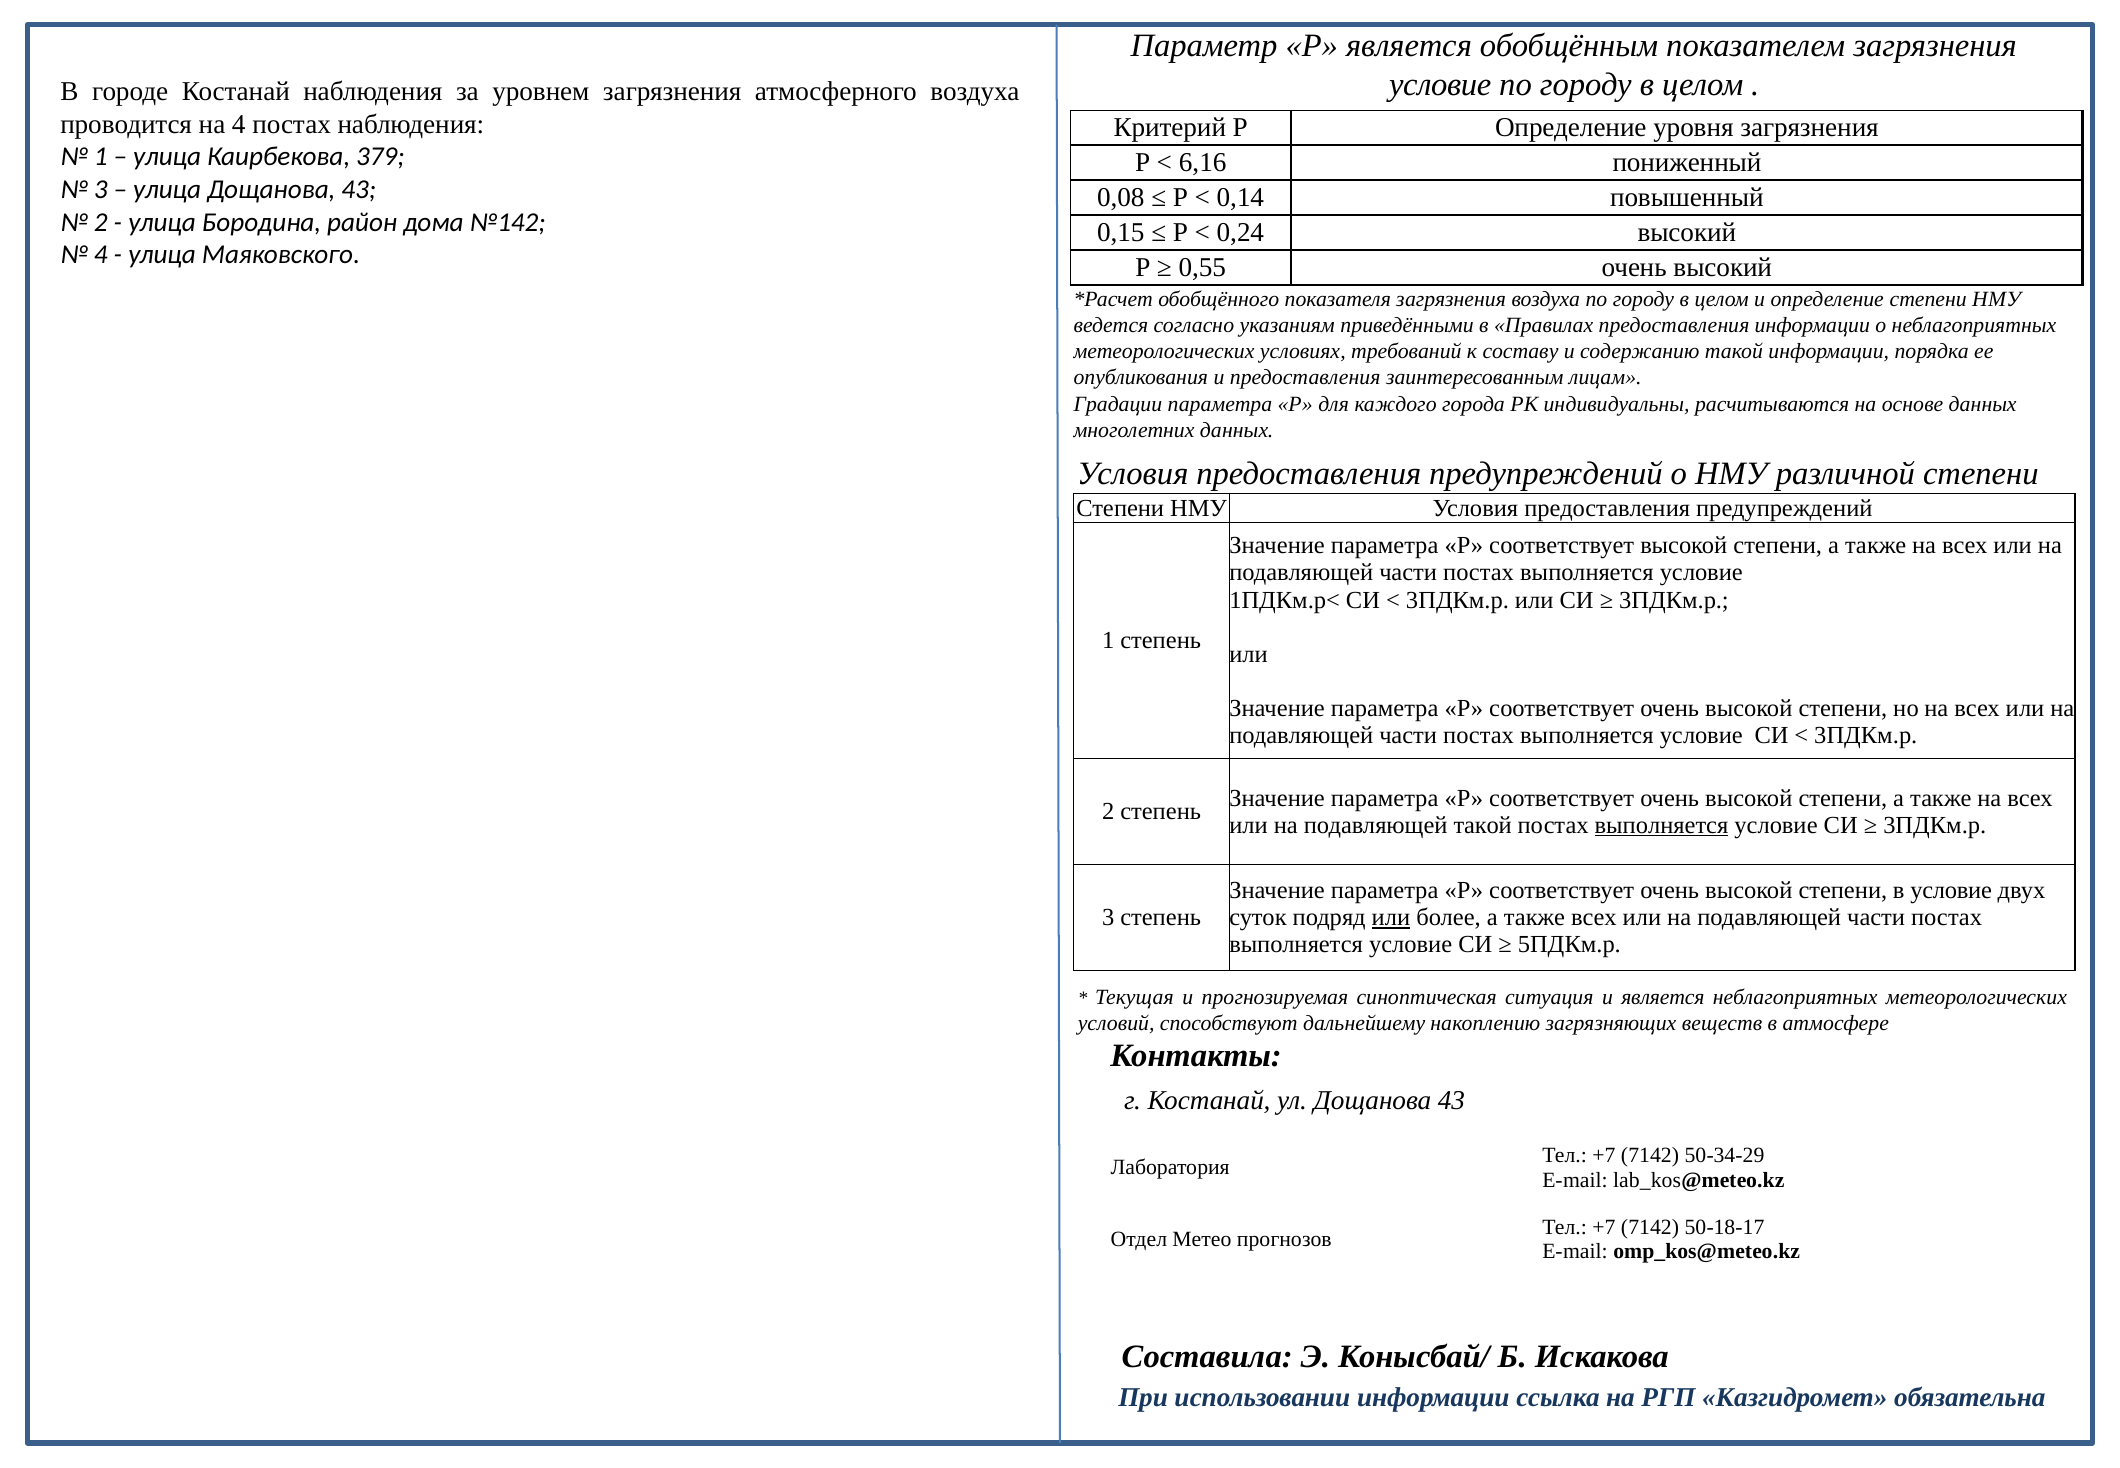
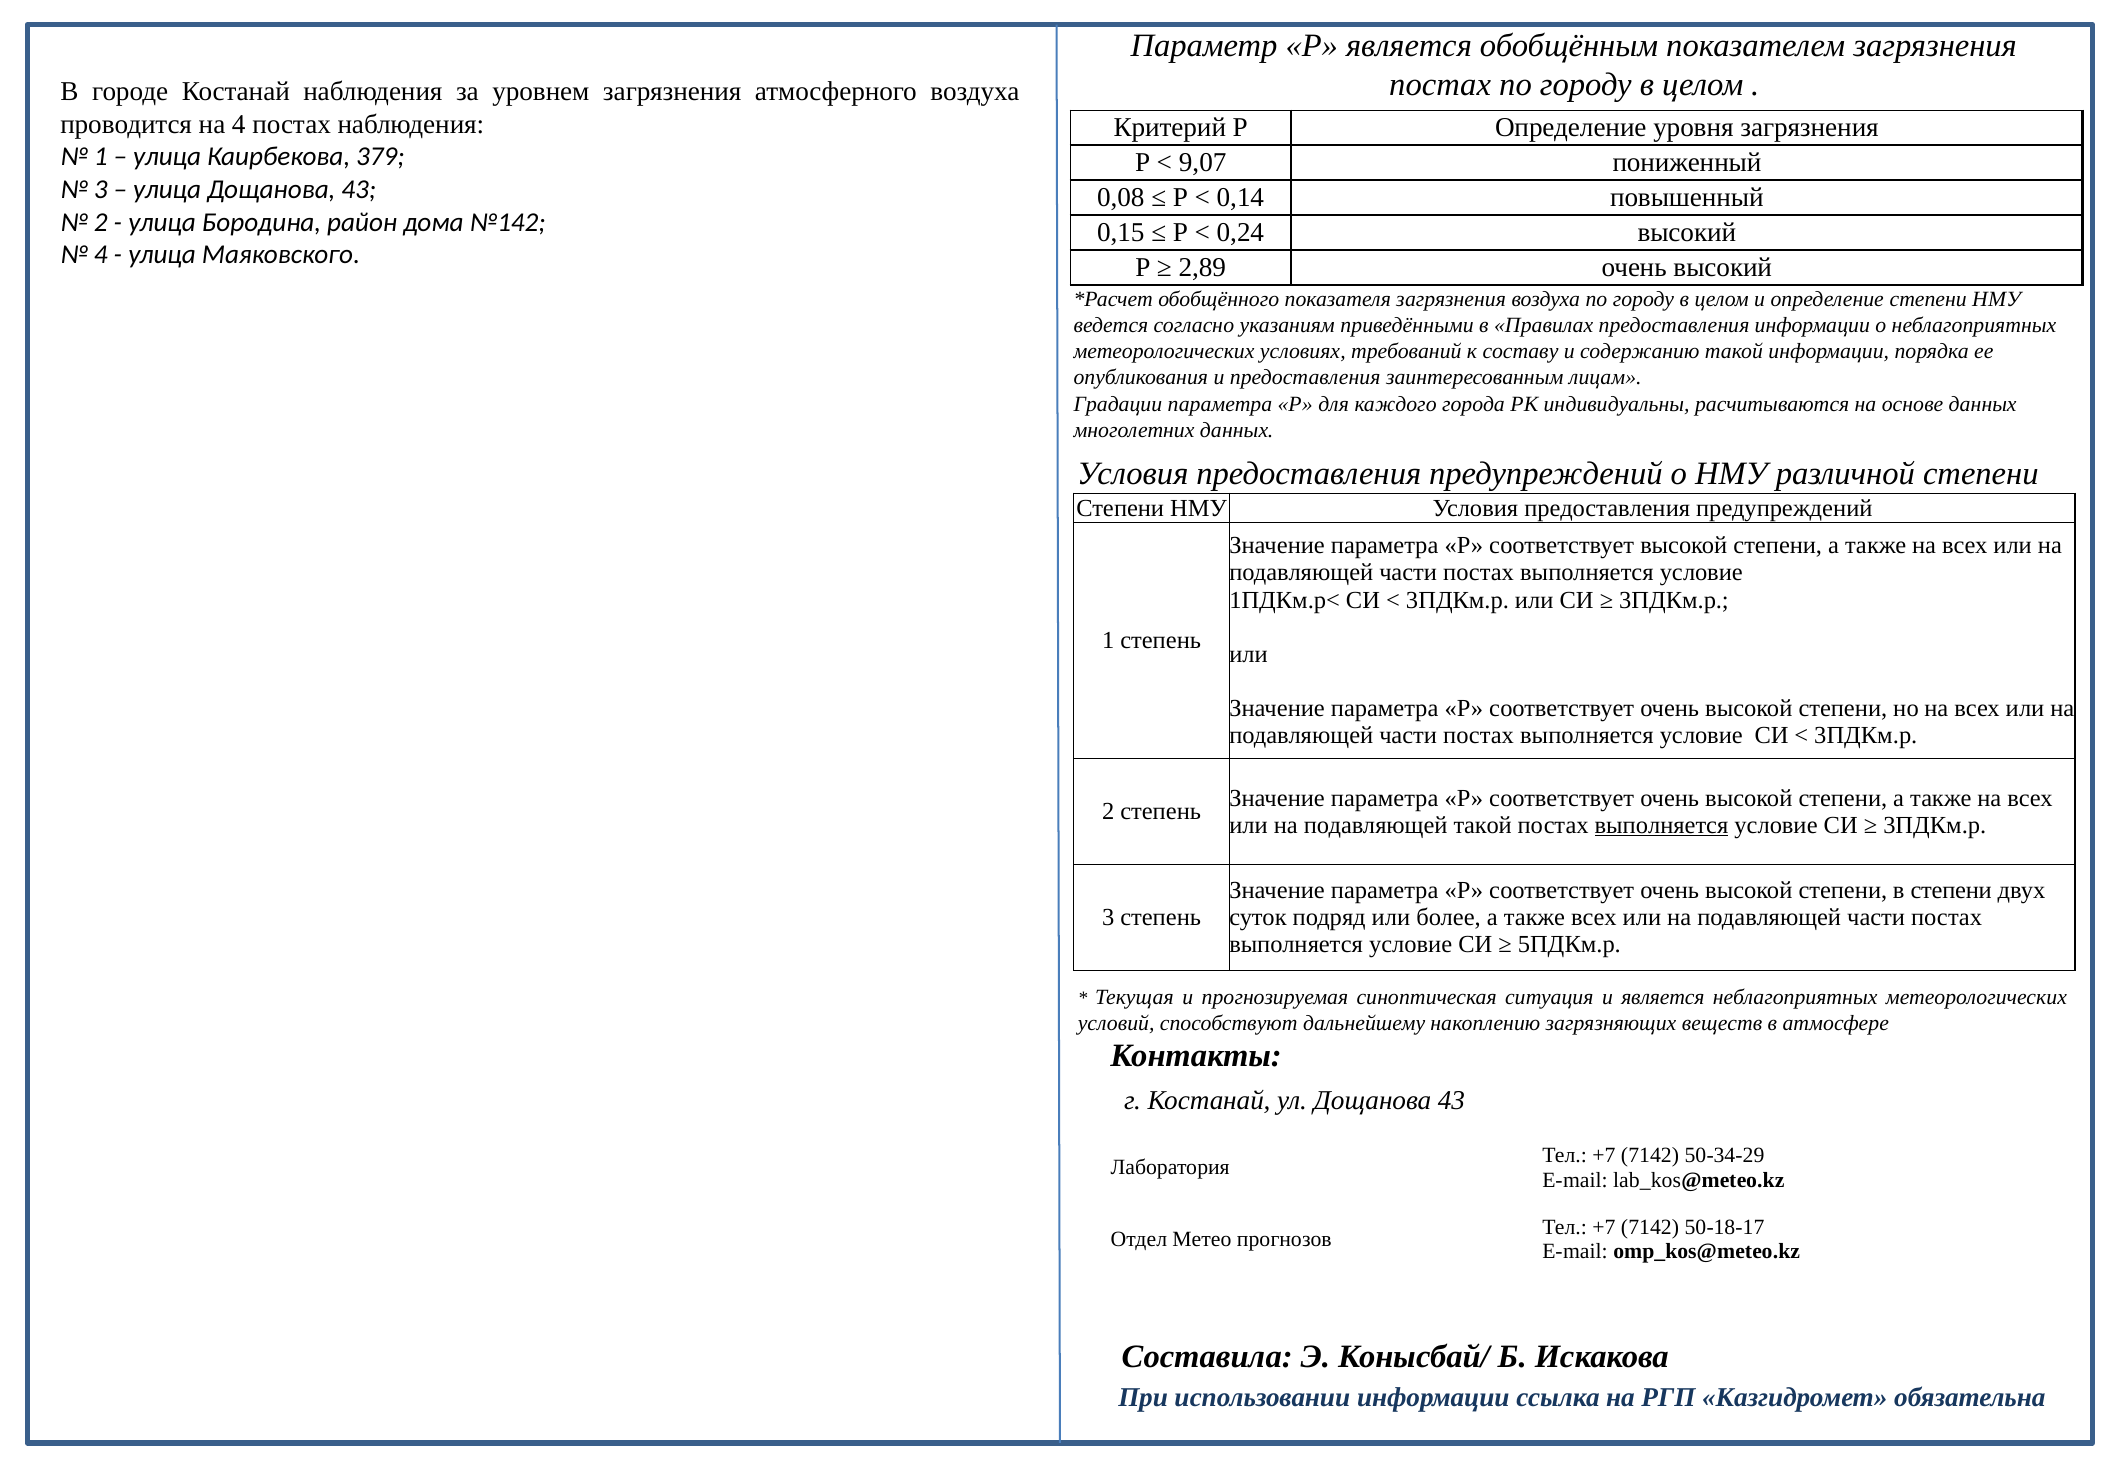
условие at (1440, 85): условие -> постах
6,16: 6,16 -> 9,07
0,55: 0,55 -> 2,89
в условие: условие -> степени
или at (1391, 917) underline: present -> none
